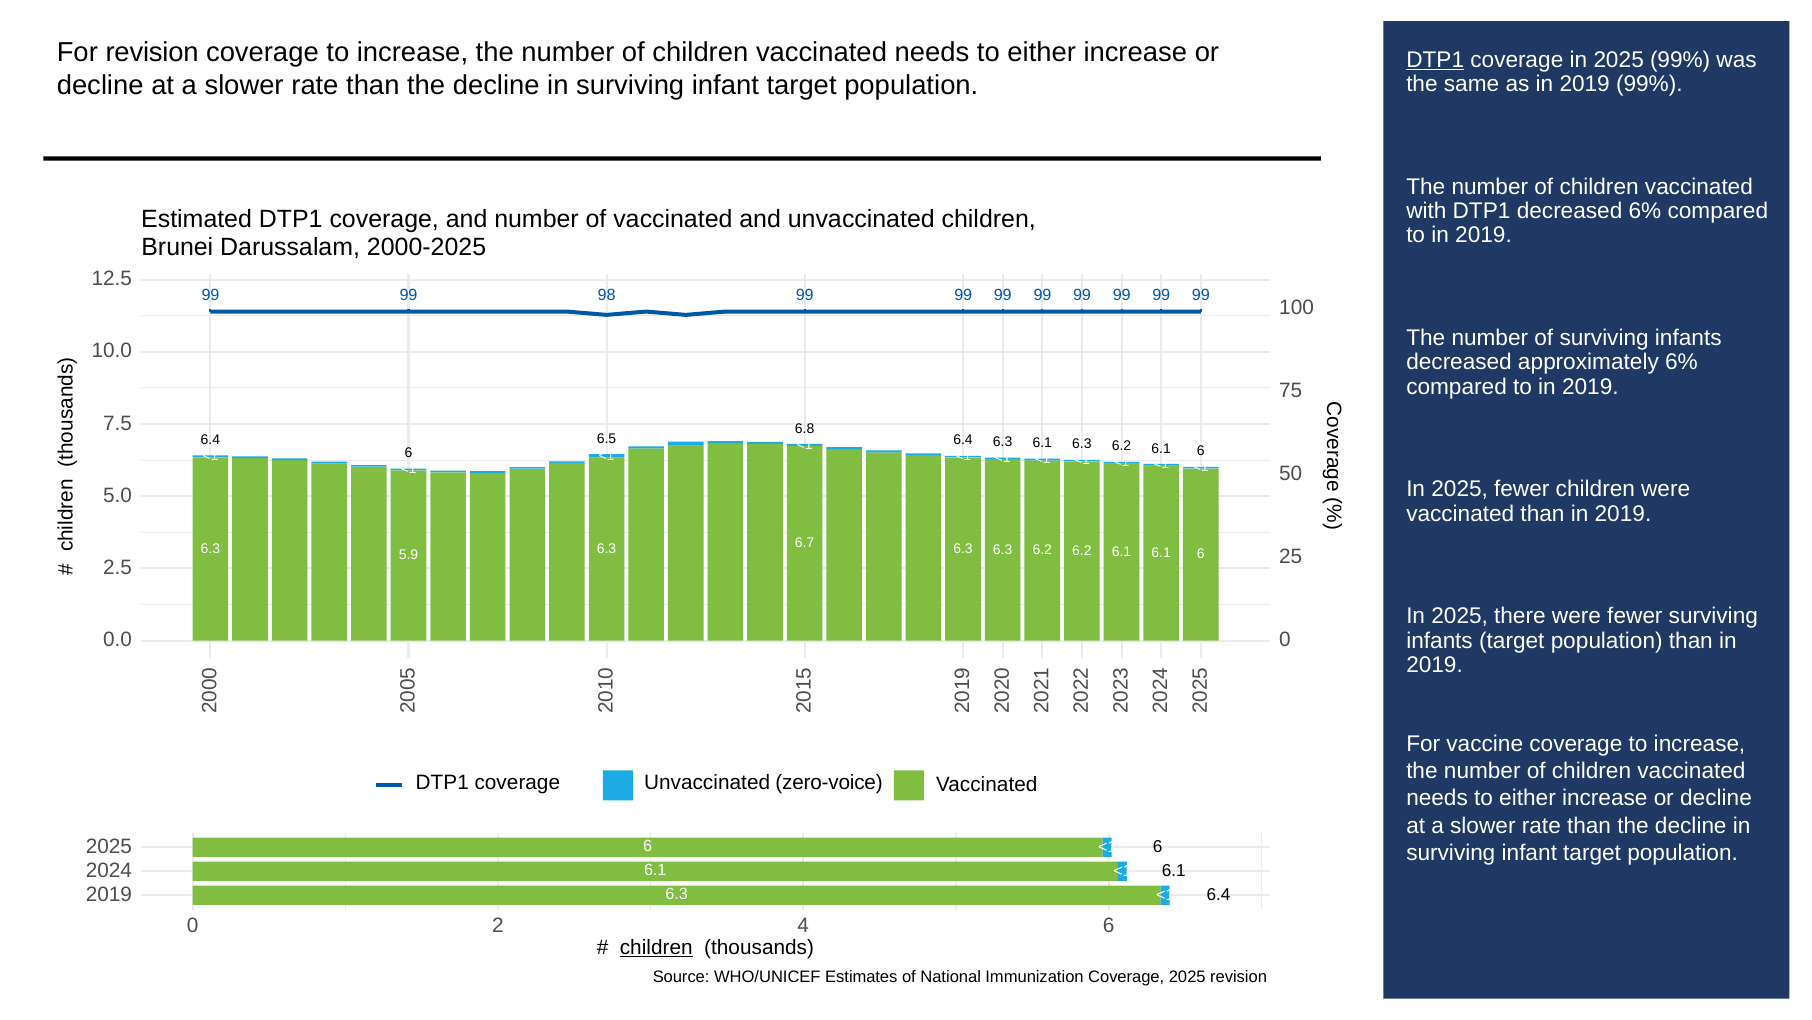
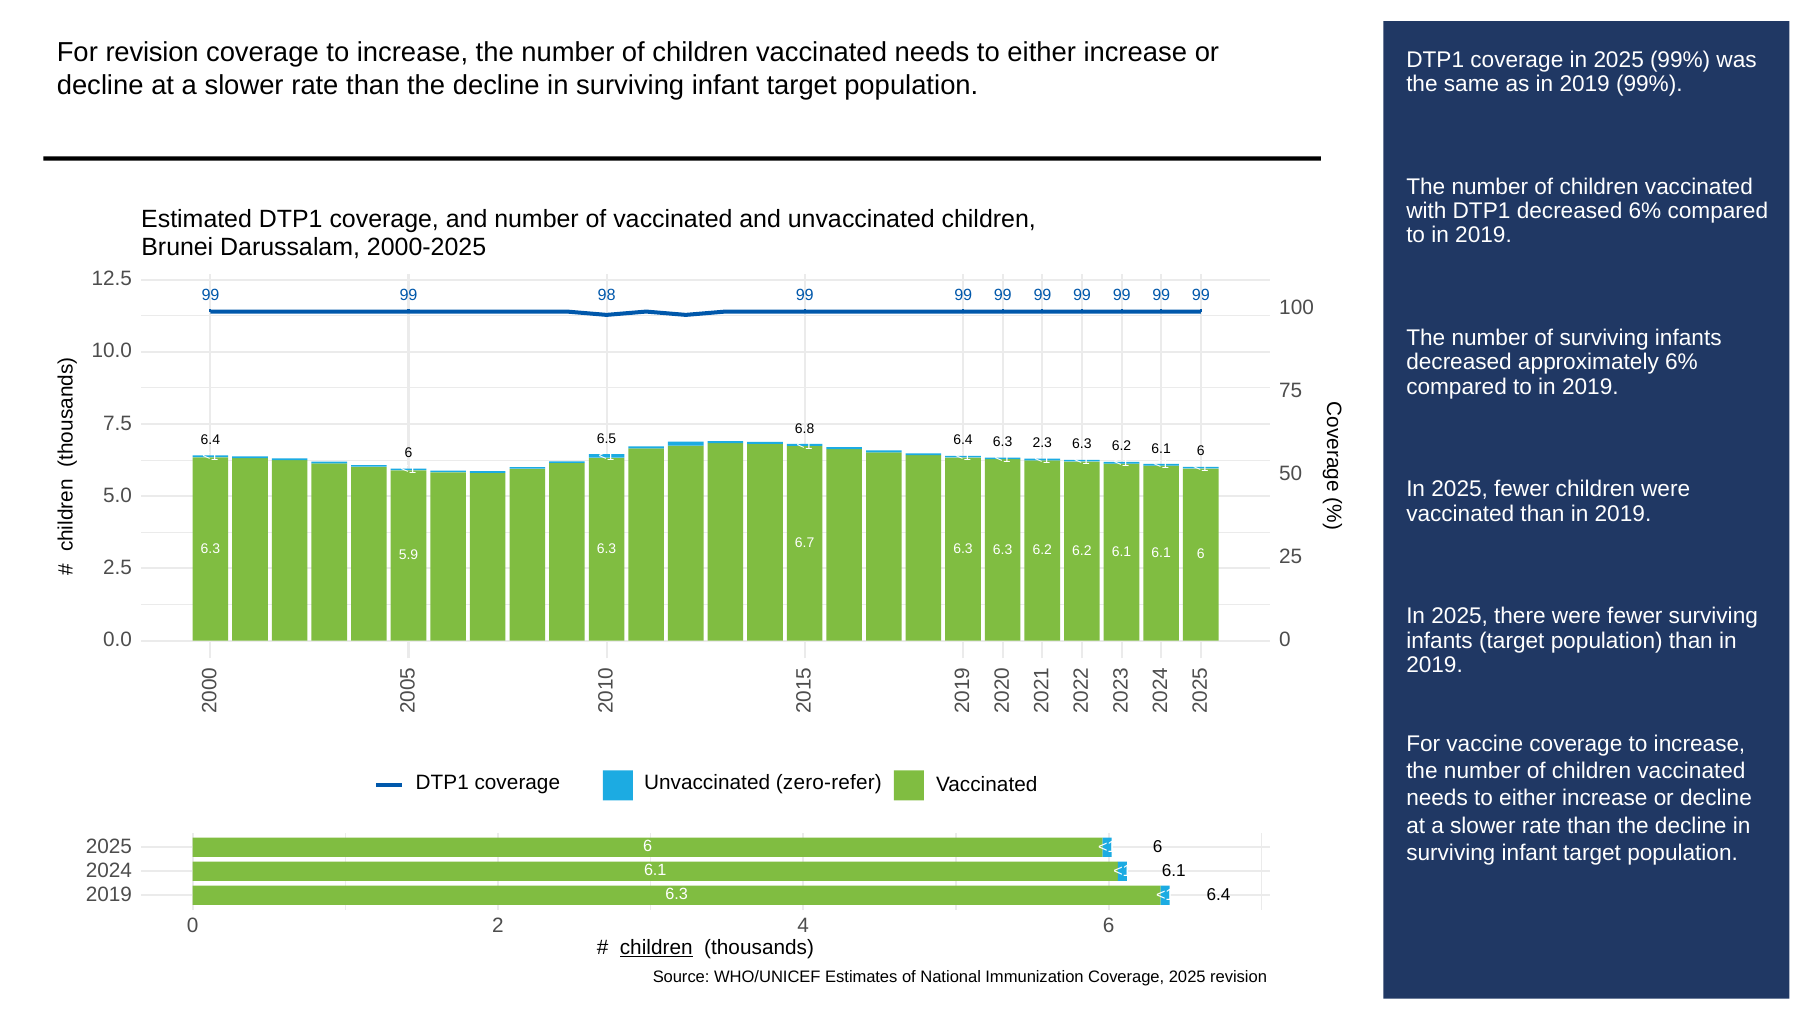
DTP1 at (1435, 60) underline: present -> none
6.3 6.1: 6.1 -> 2.3
zero-voice: zero-voice -> zero-refer
